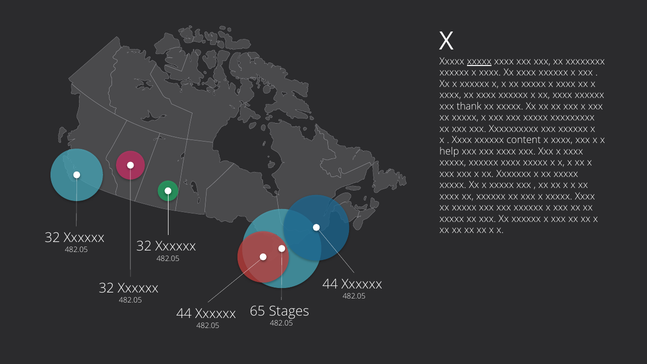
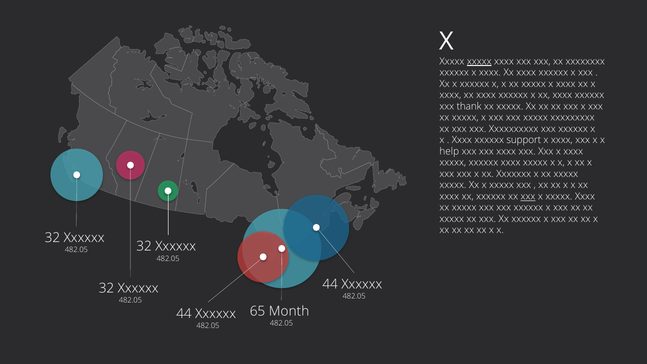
content: content -> support
xxx at (528, 196) underline: none -> present
Stages: Stages -> Month
